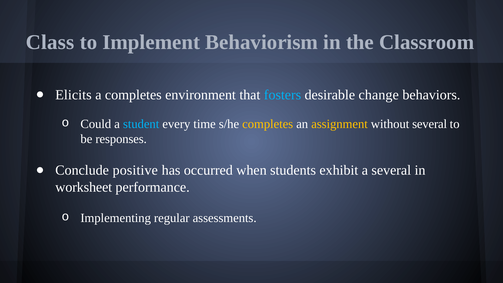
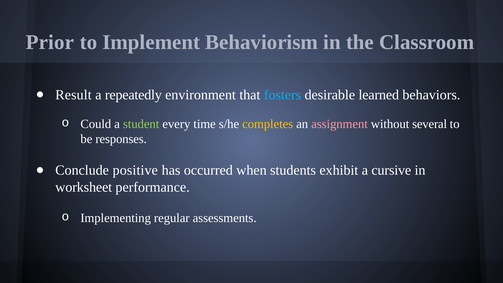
Class: Class -> Prior
Elicits: Elicits -> Result
a completes: completes -> repeatedly
change: change -> learned
student colour: light blue -> light green
assignment colour: yellow -> pink
a several: several -> cursive
